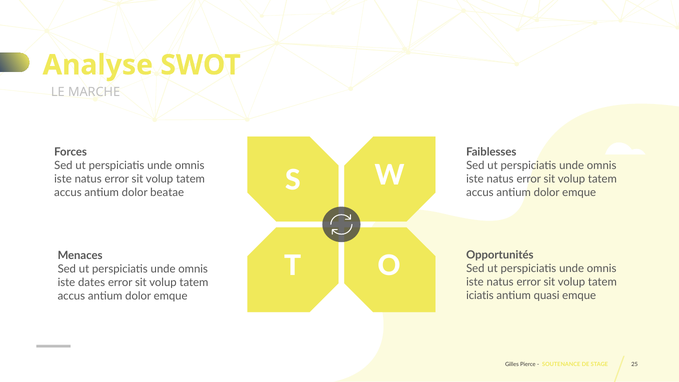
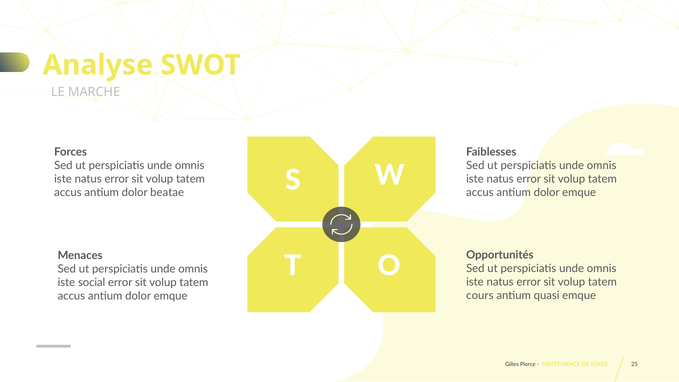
dates: dates -> social
iciatis: iciatis -> cours
